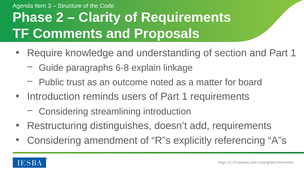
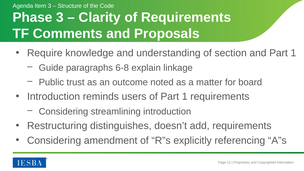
Phase 2: 2 -> 3
